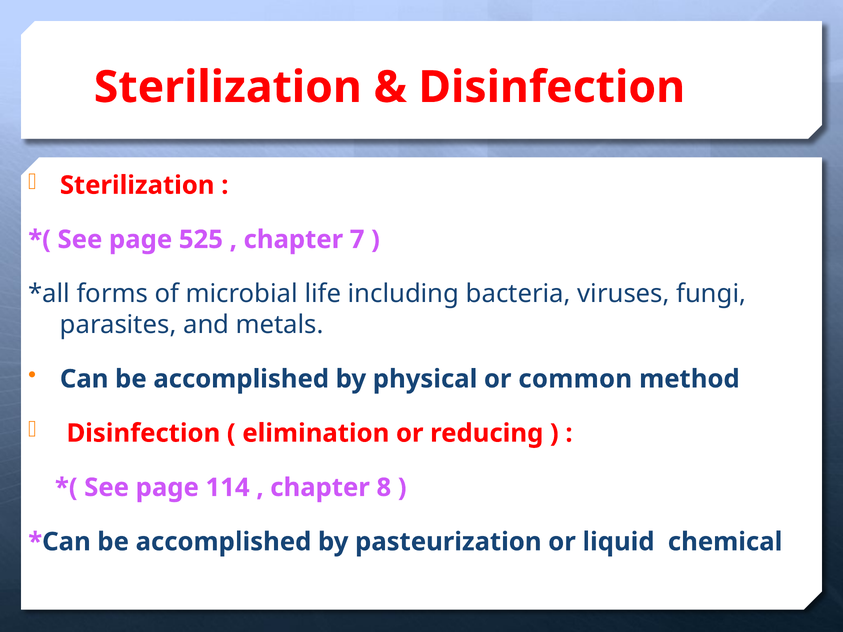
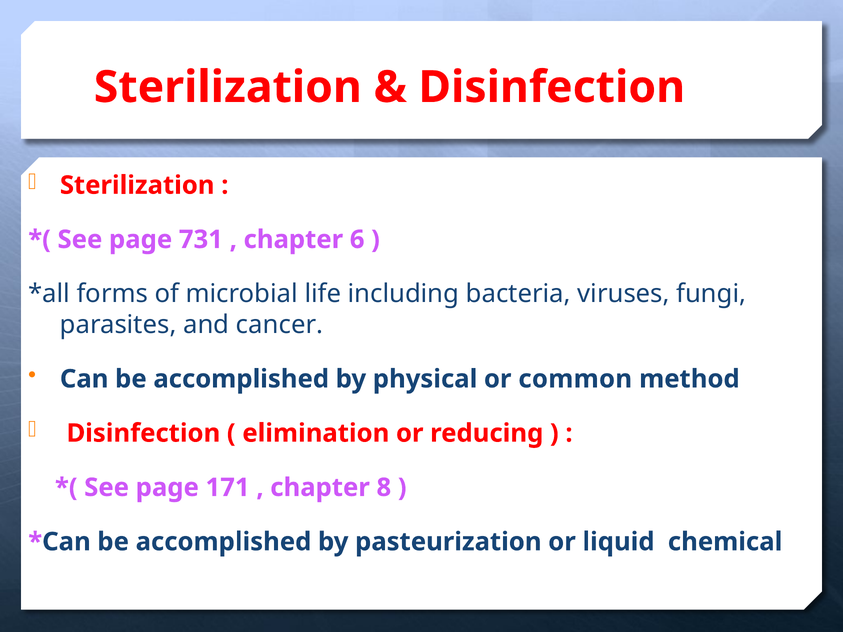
525: 525 -> 731
7: 7 -> 6
metals: metals -> cancer
114: 114 -> 171
